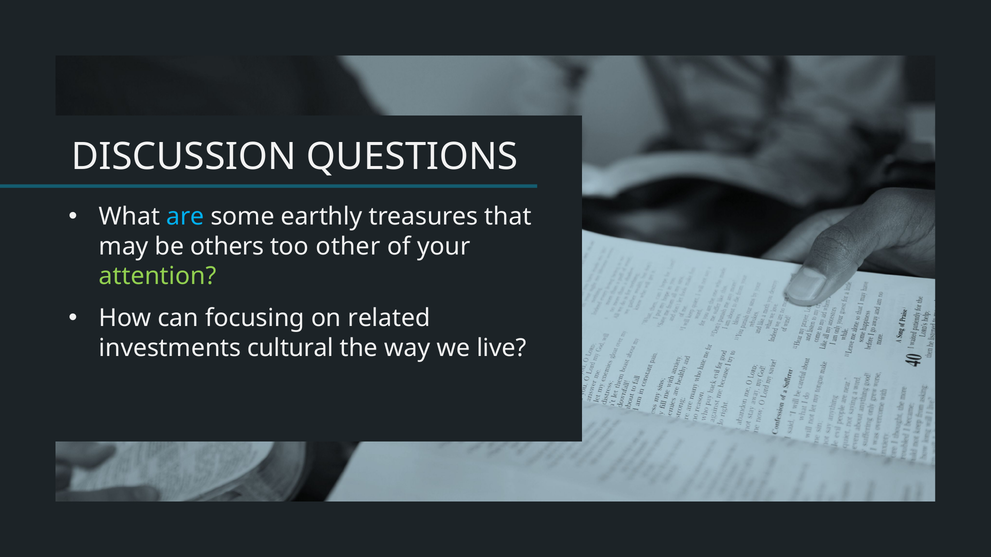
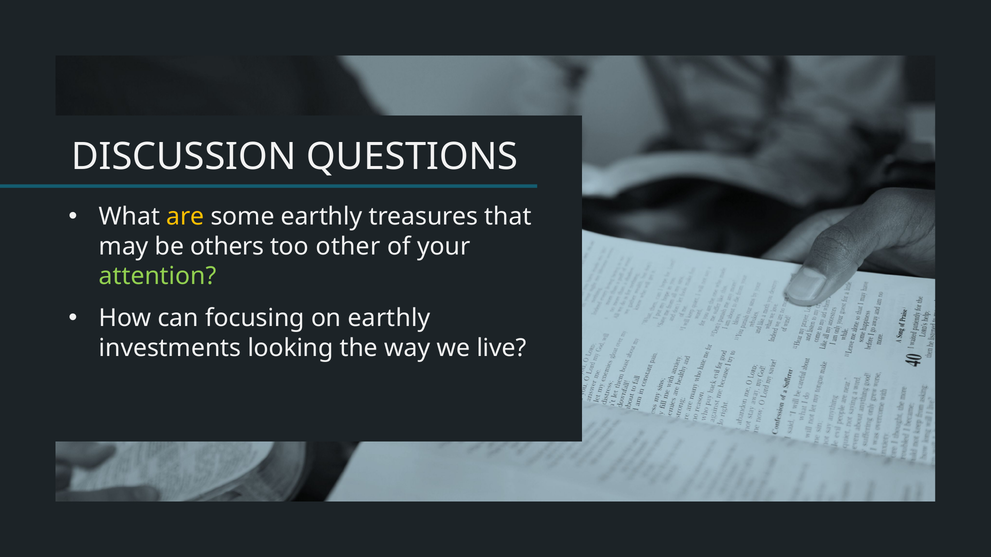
are colour: light blue -> yellow
on related: related -> earthly
cultural: cultural -> looking
